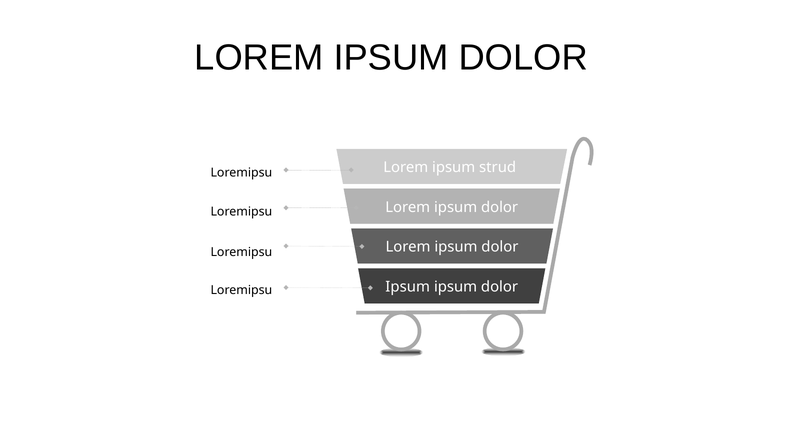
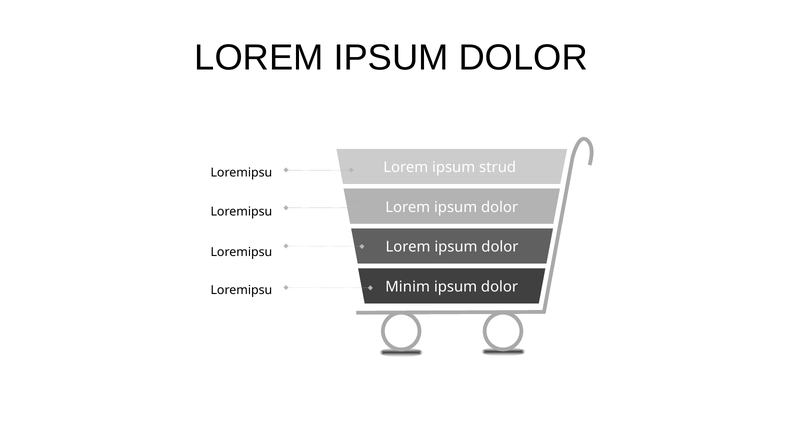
Ipsum at (408, 287): Ipsum -> Minim
